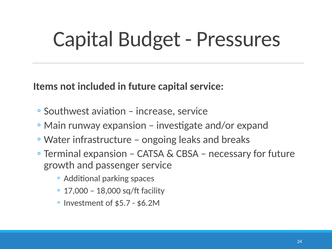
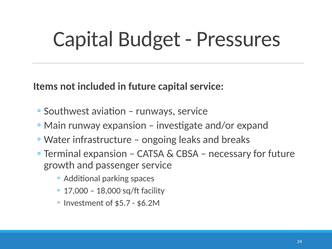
increase: increase -> runways
